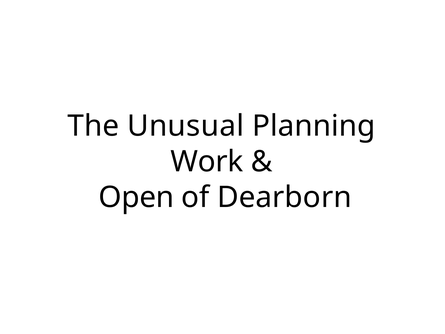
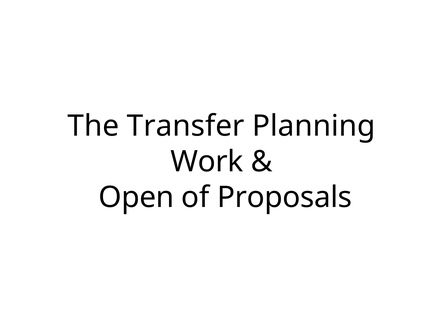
Unusual: Unusual -> Transfer
Dearborn: Dearborn -> Proposals
